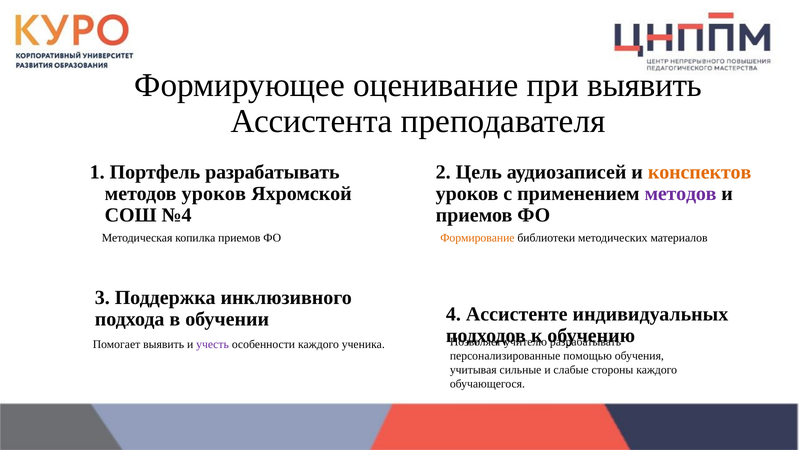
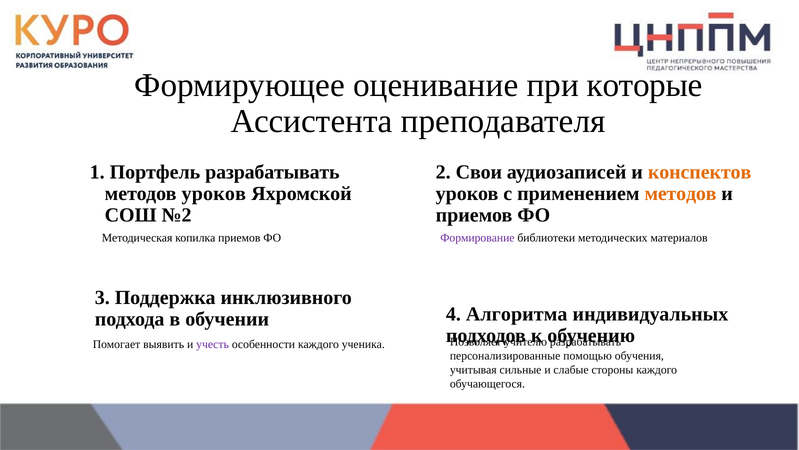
при выявить: выявить -> которые
Цель: Цель -> Свои
методов at (680, 193) colour: purple -> orange
№4: №4 -> №2
Формирование colour: orange -> purple
Ассистенте: Ассистенте -> Алгоритма
